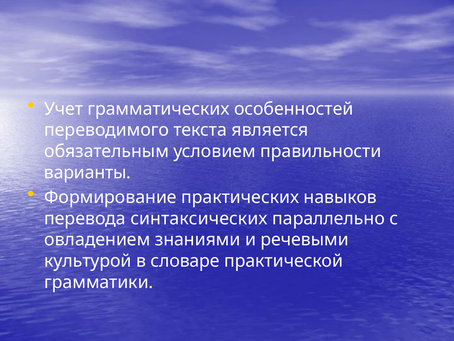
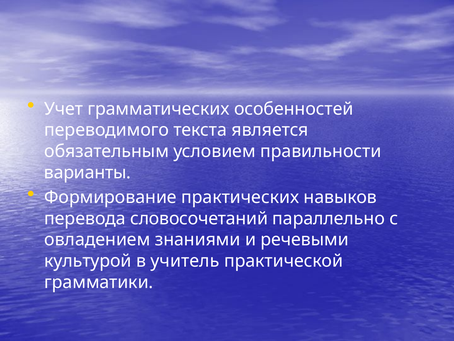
синтаксических: синтаксических -> словосочетаний
словаре: словаре -> учитель
